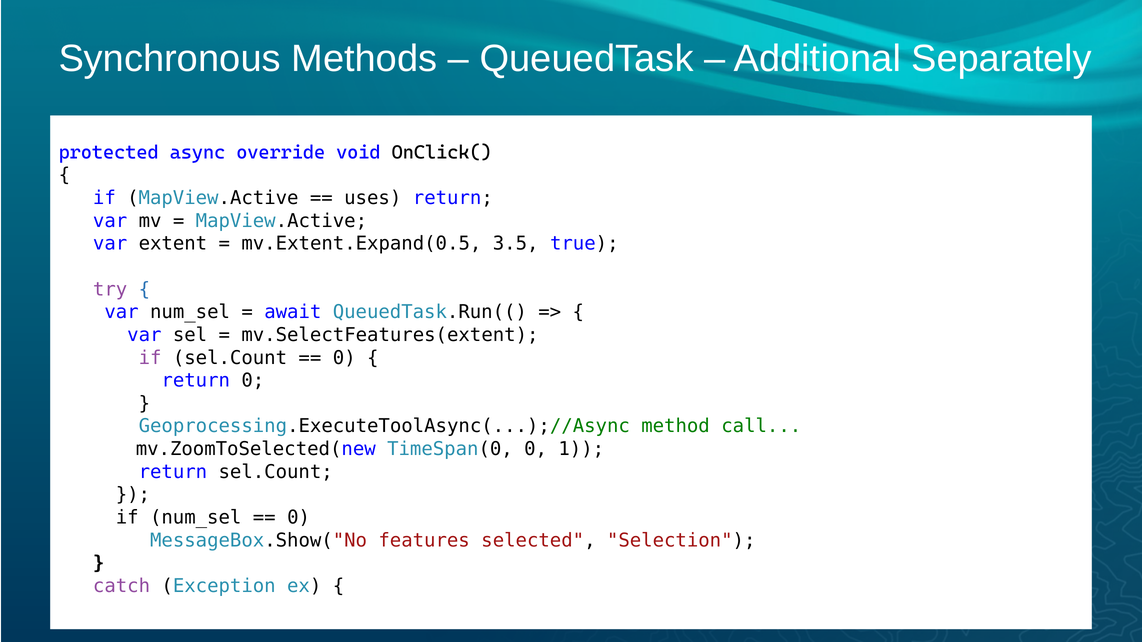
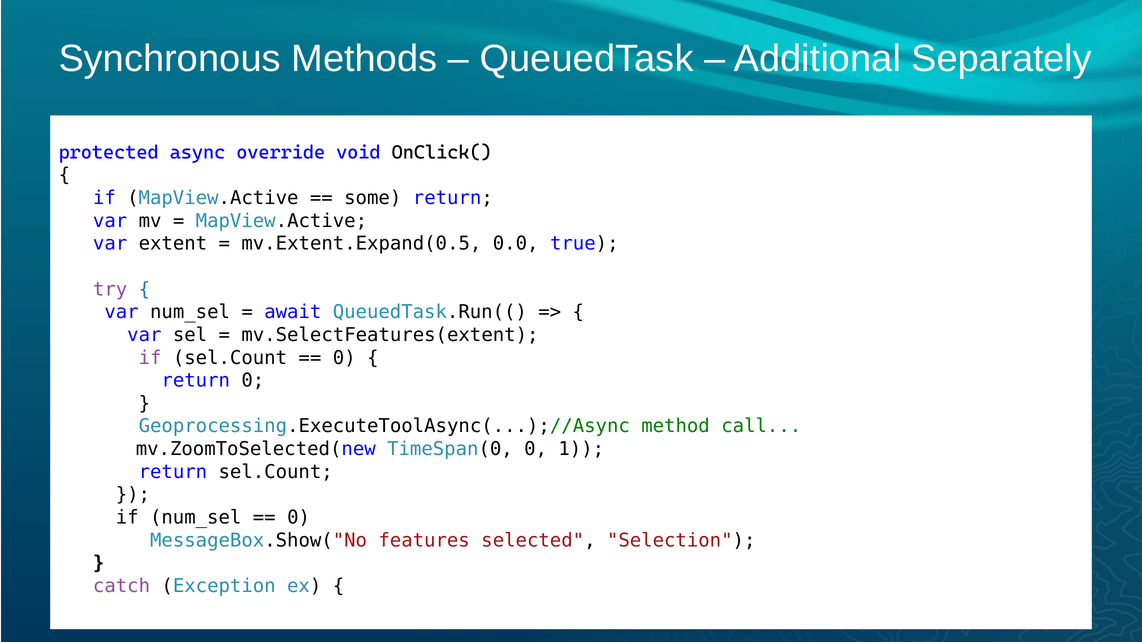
uses: uses -> some
3.5: 3.5 -> 0.0
